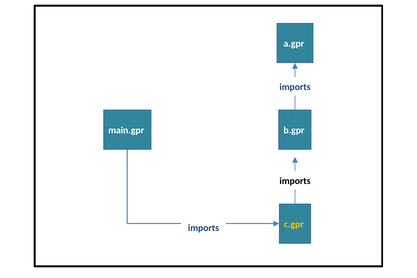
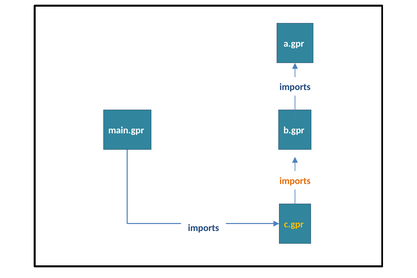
imports at (295, 181) colour: black -> orange
